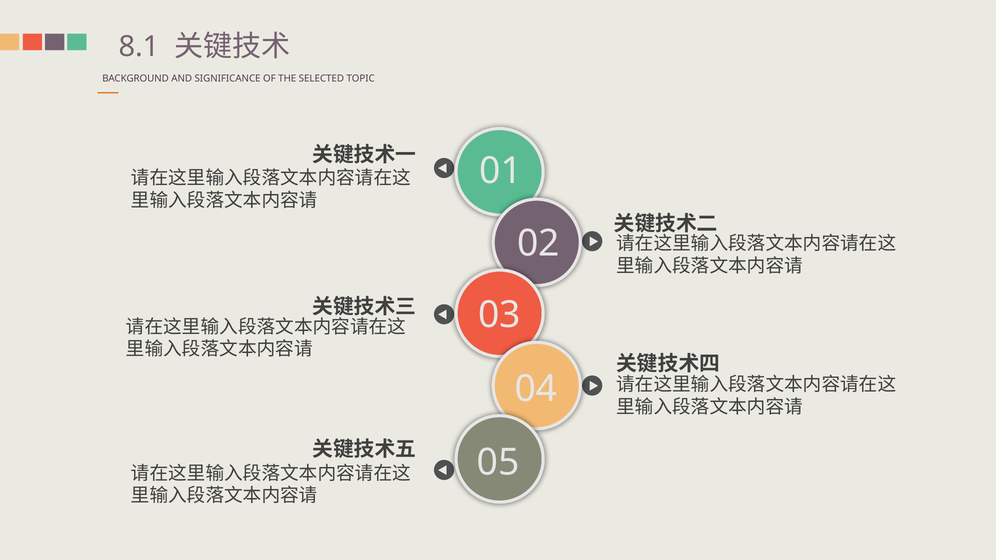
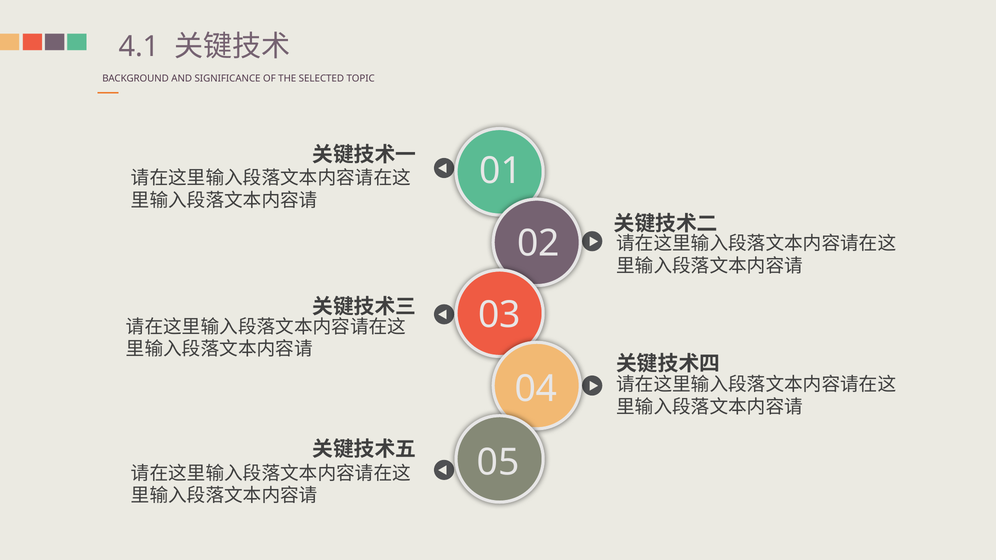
8.1: 8.1 -> 4.1
